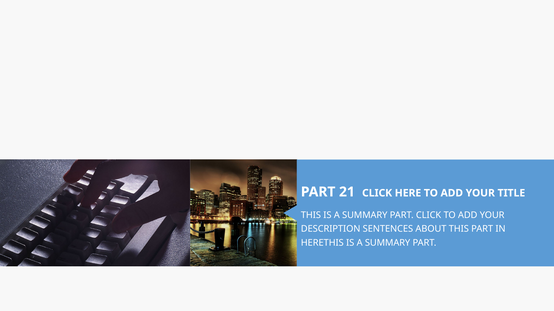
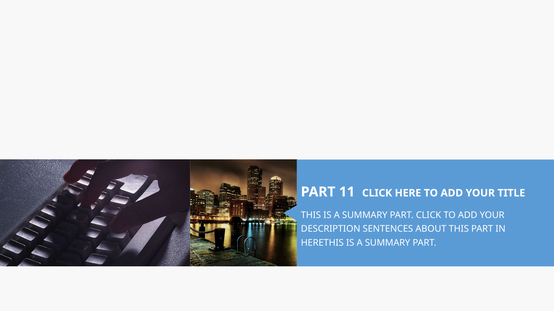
21: 21 -> 11
